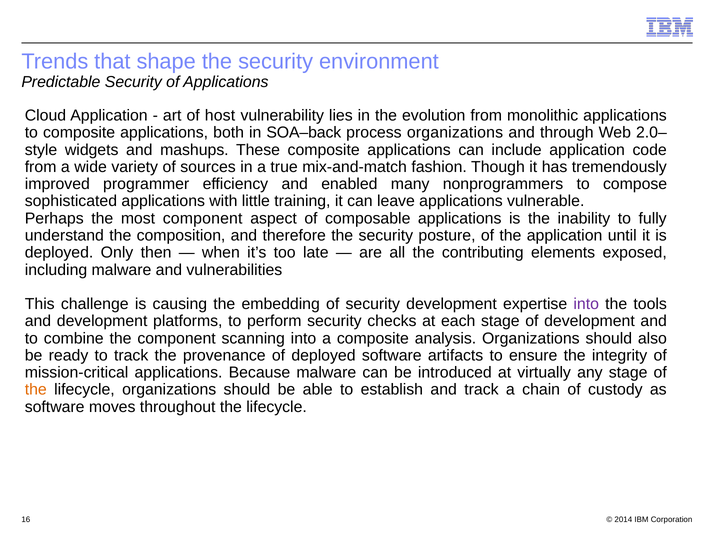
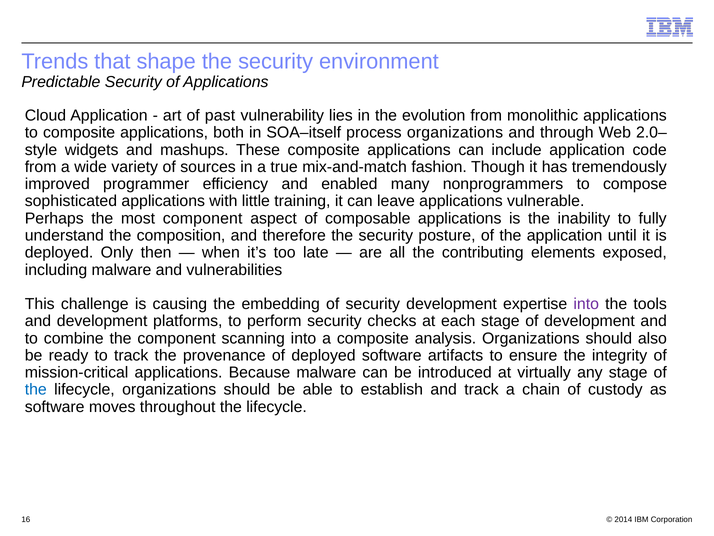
host: host -> past
SOA–back: SOA–back -> SOA–itself
the at (36, 389) colour: orange -> blue
